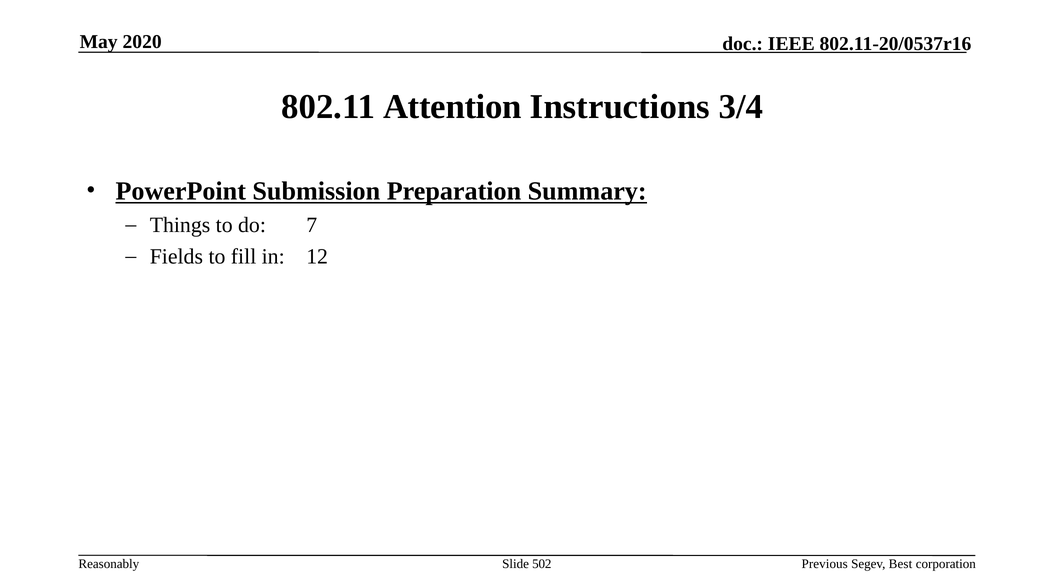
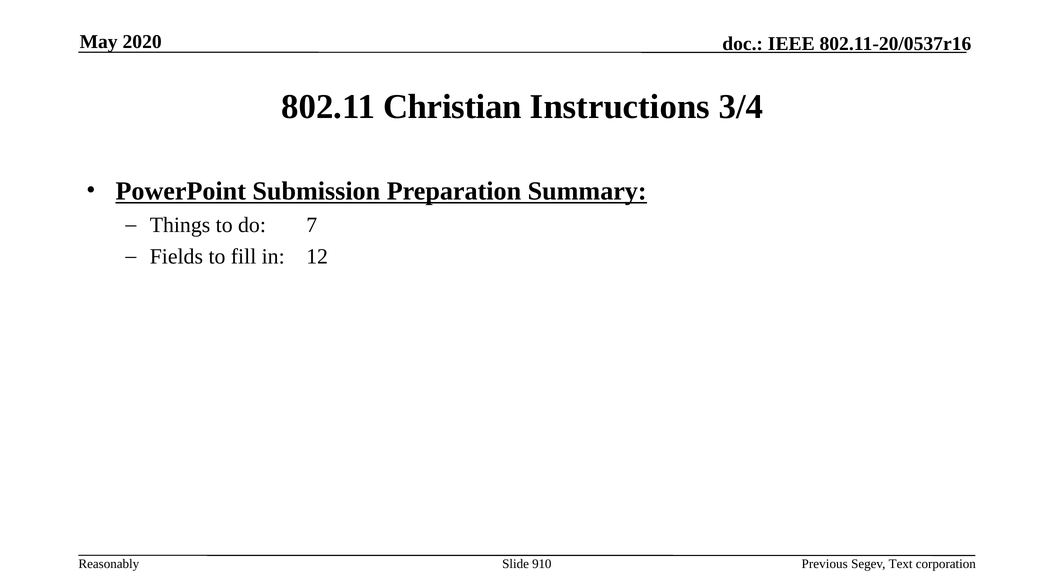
Attention: Attention -> Christian
502: 502 -> 910
Best: Best -> Text
